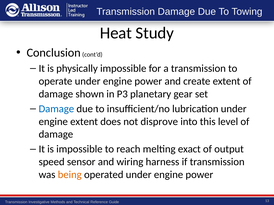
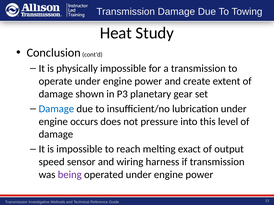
engine extent: extent -> occurs
disprove: disprove -> pressure
being colour: orange -> purple
